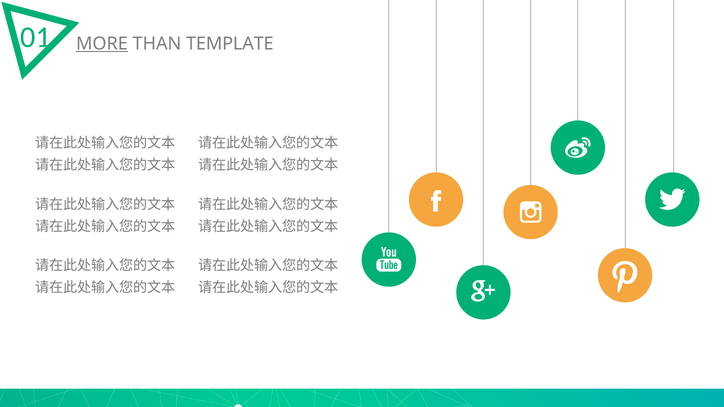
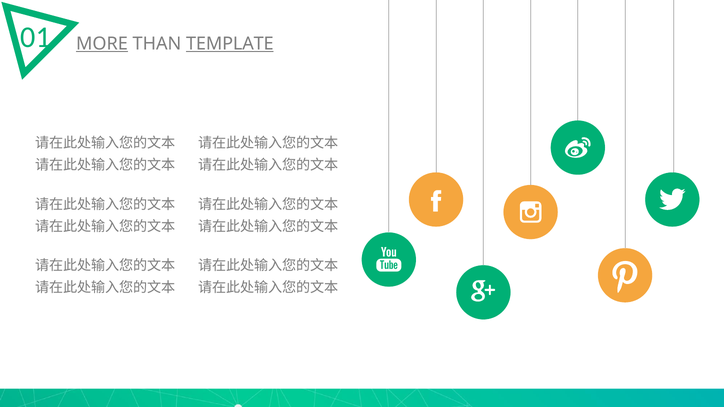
TEMPLATE underline: none -> present
